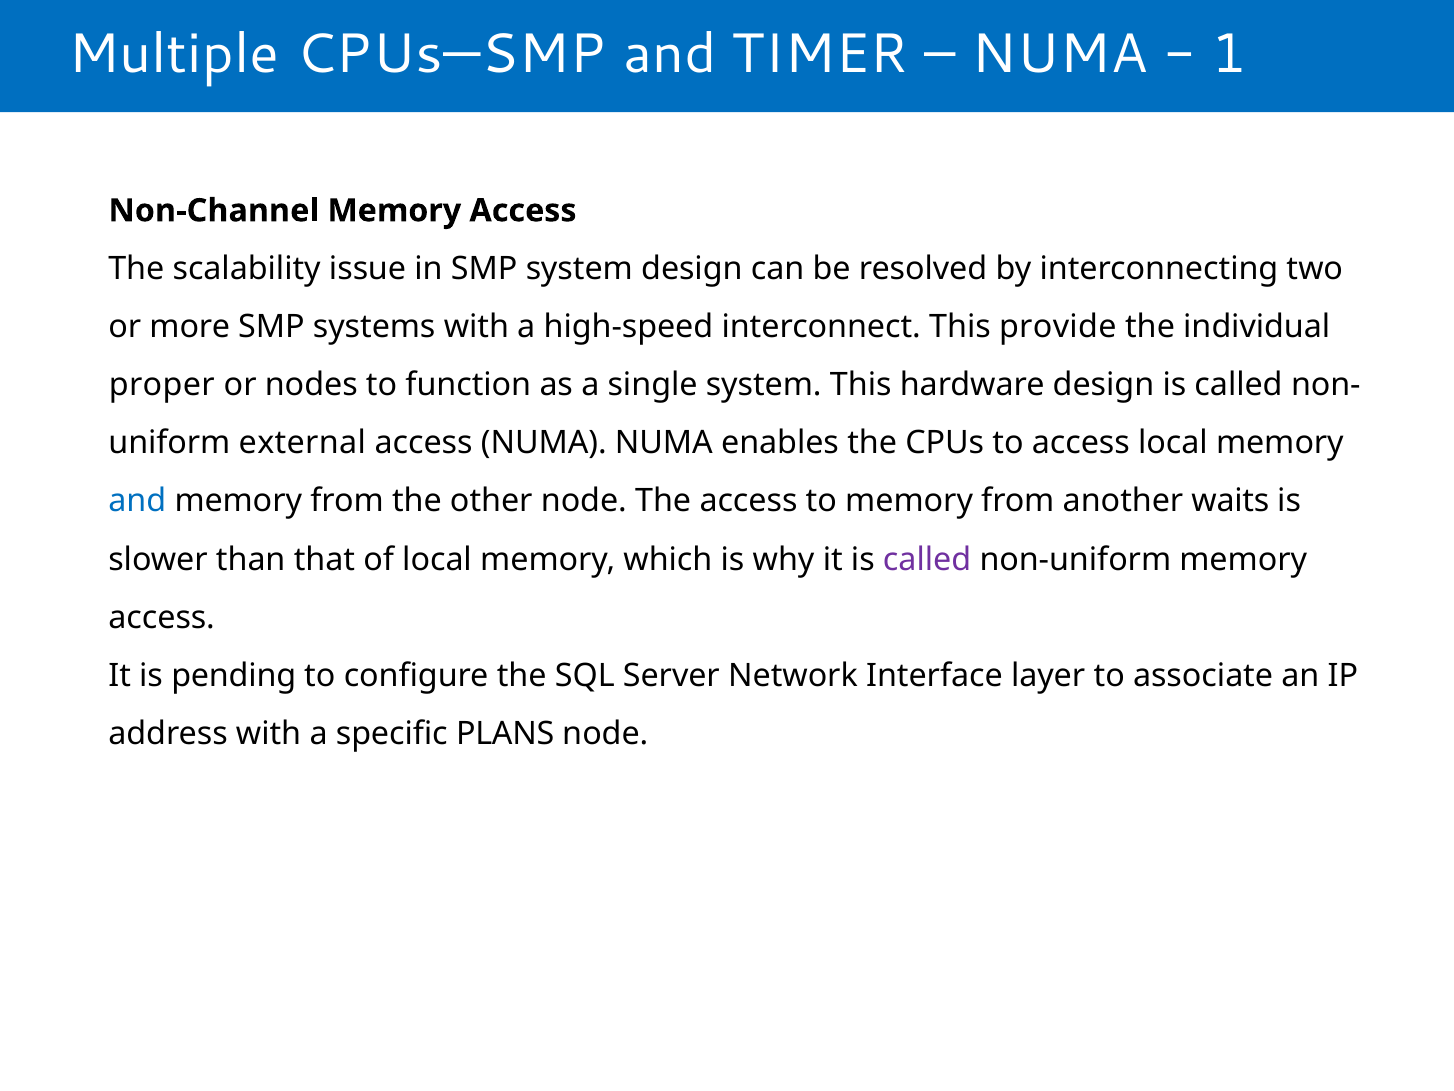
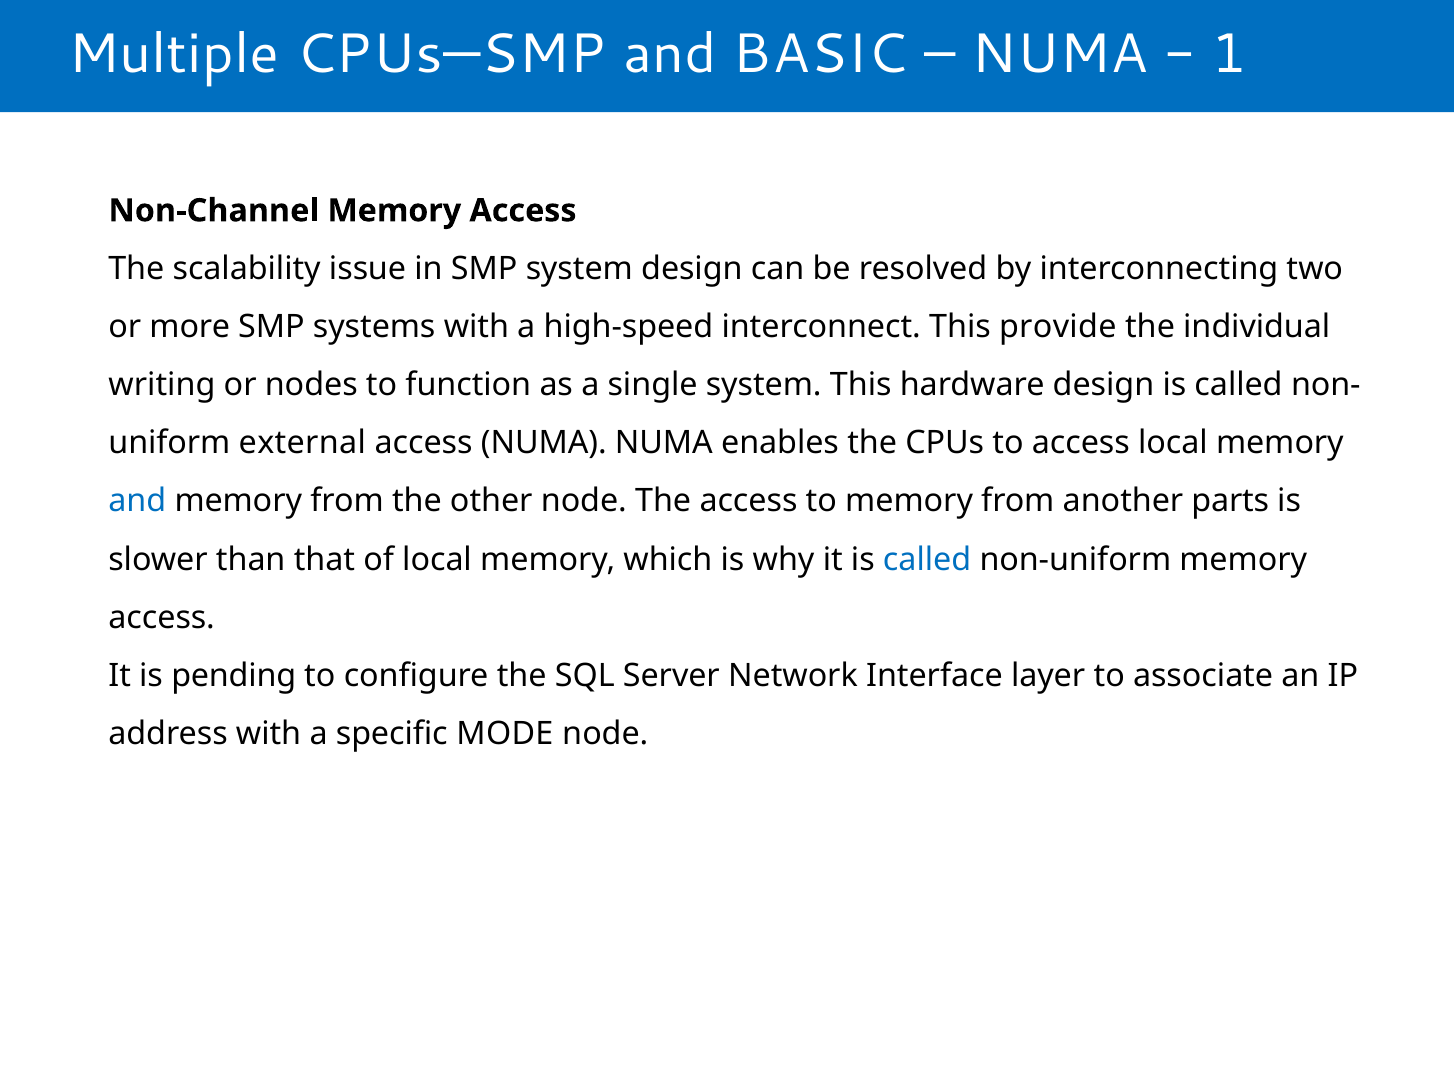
TIMER: TIMER -> BASIC
proper: proper -> writing
waits: waits -> parts
called at (927, 559) colour: purple -> blue
PLANS: PLANS -> MODE
